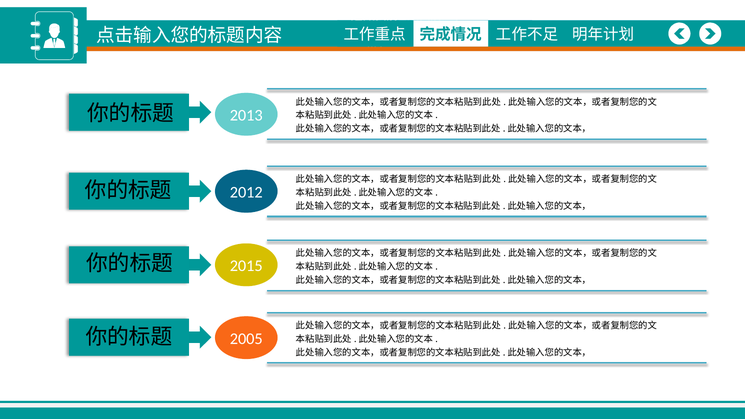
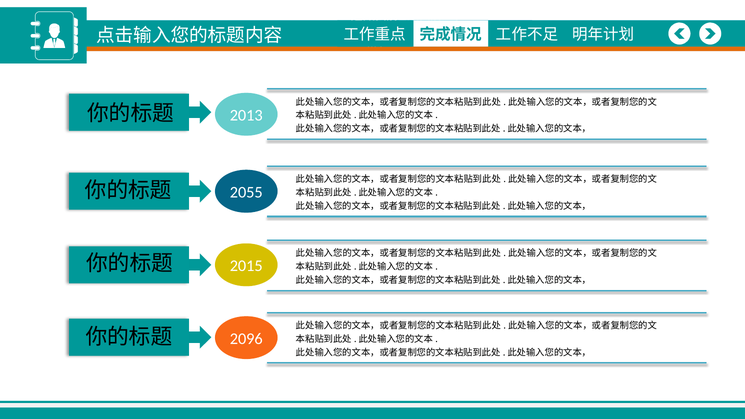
2012: 2012 -> 2055
2005: 2005 -> 2096
